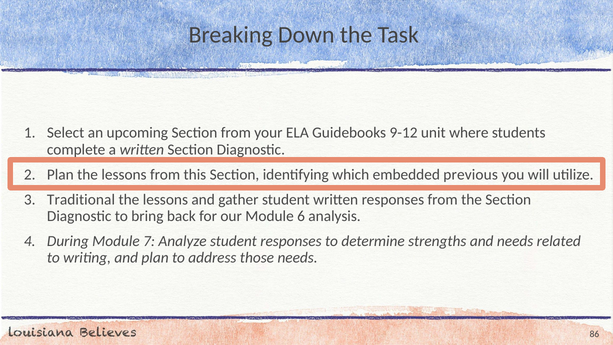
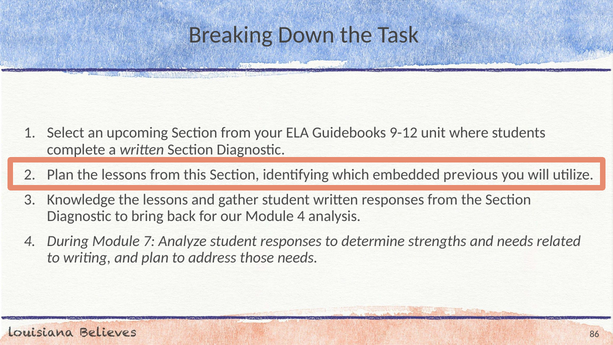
Traditional: Traditional -> Knowledge
Module 6: 6 -> 4
